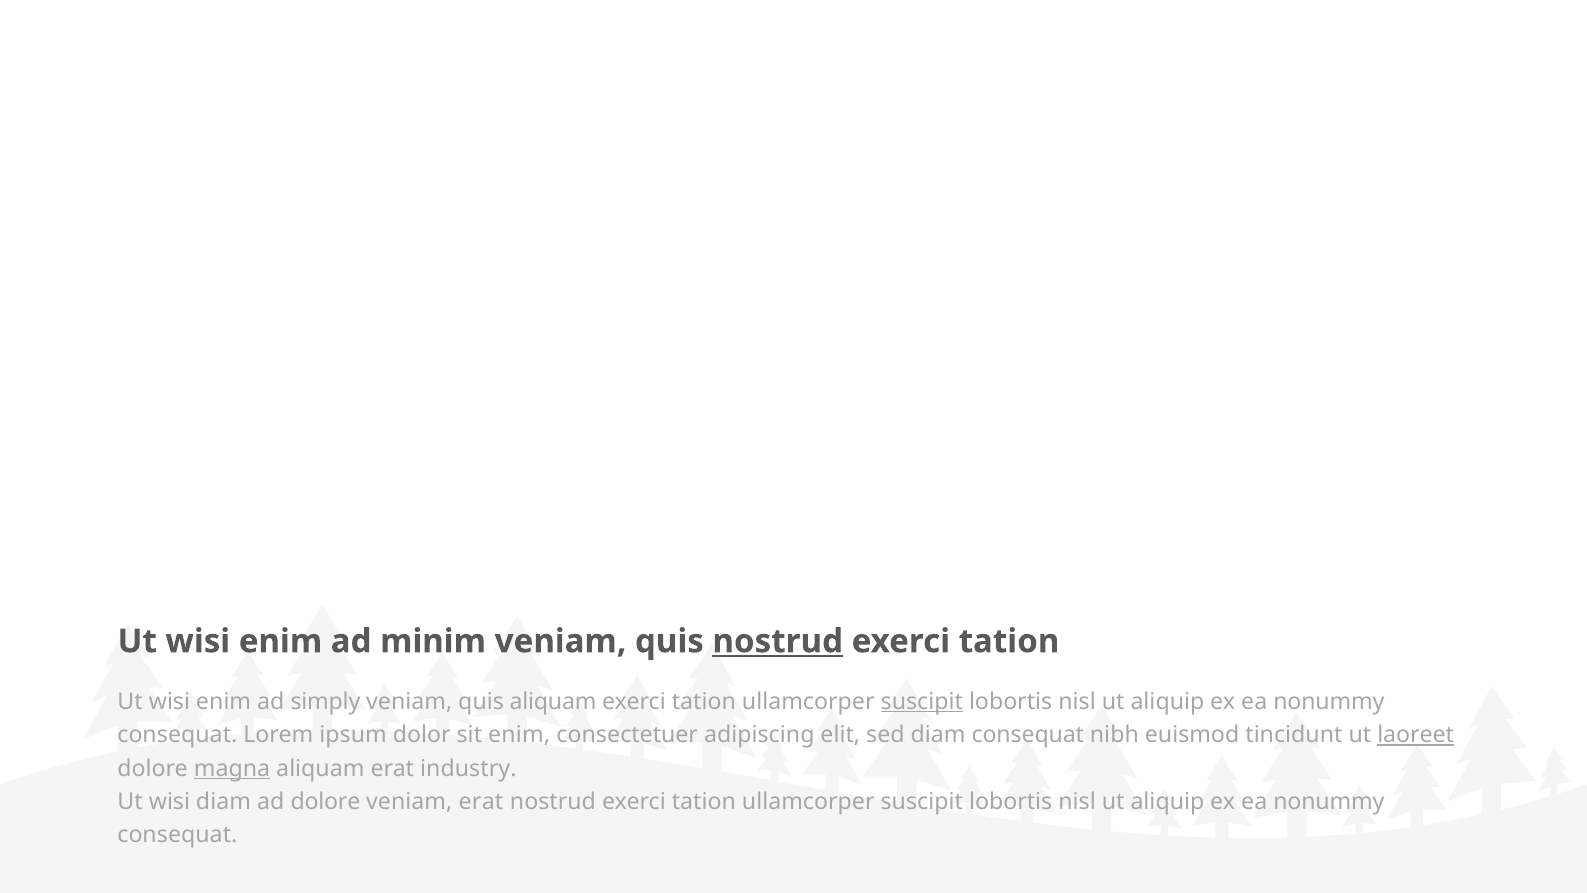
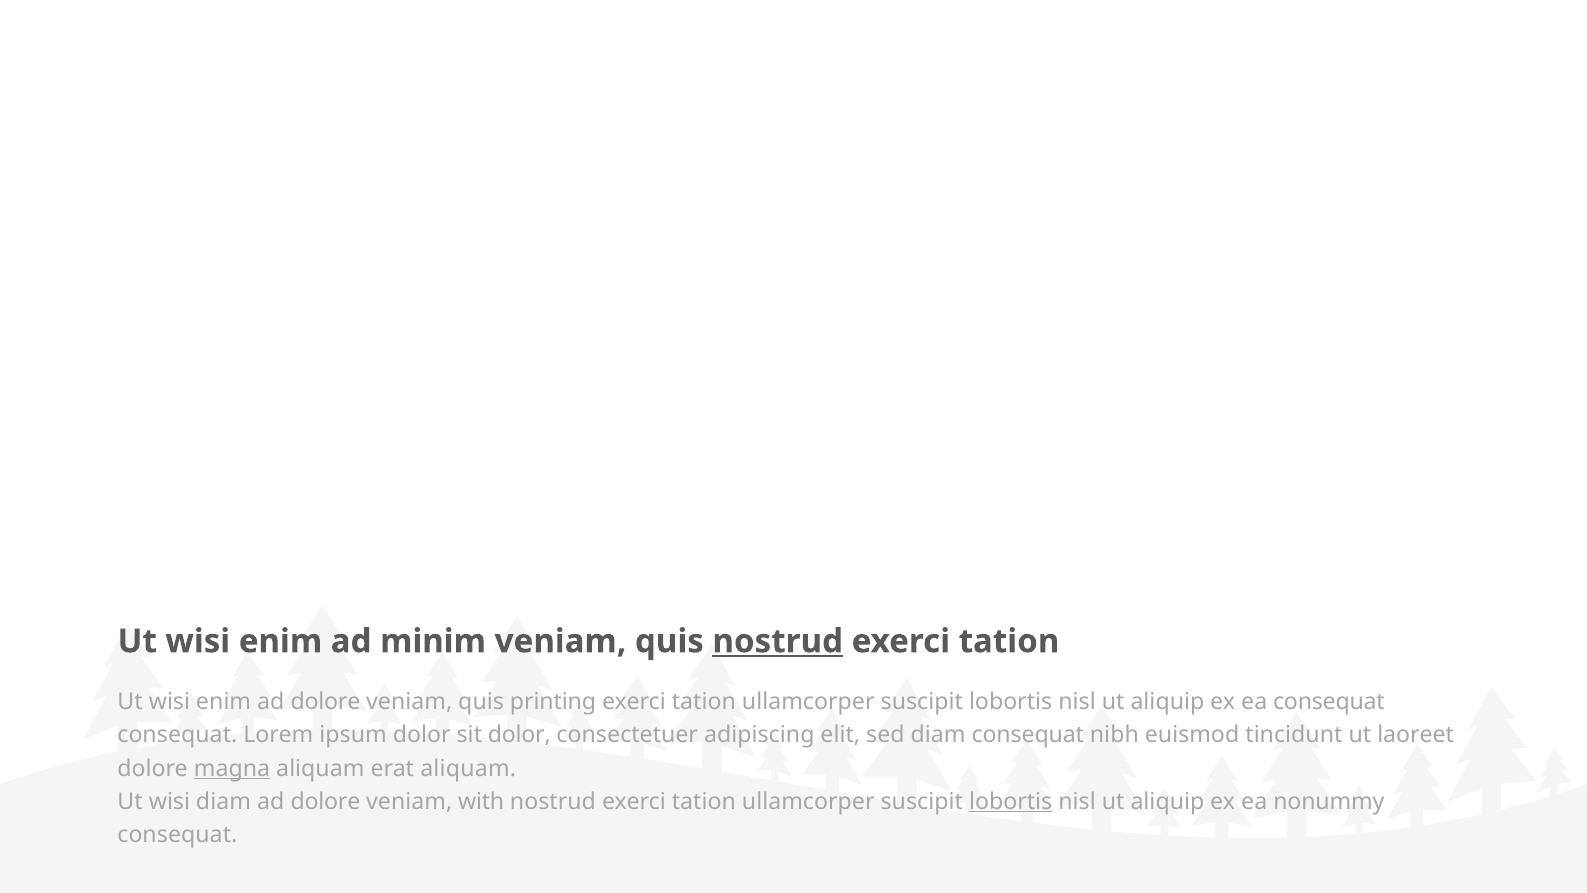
enim ad simply: simply -> dolore
quis aliquam: aliquam -> printing
suscipit at (922, 702) underline: present -> none
nonummy at (1329, 702): nonummy -> consequat
sit enim: enim -> dolor
laoreet underline: present -> none
erat industry: industry -> aliquam
veniam erat: erat -> with
lobortis at (1011, 801) underline: none -> present
